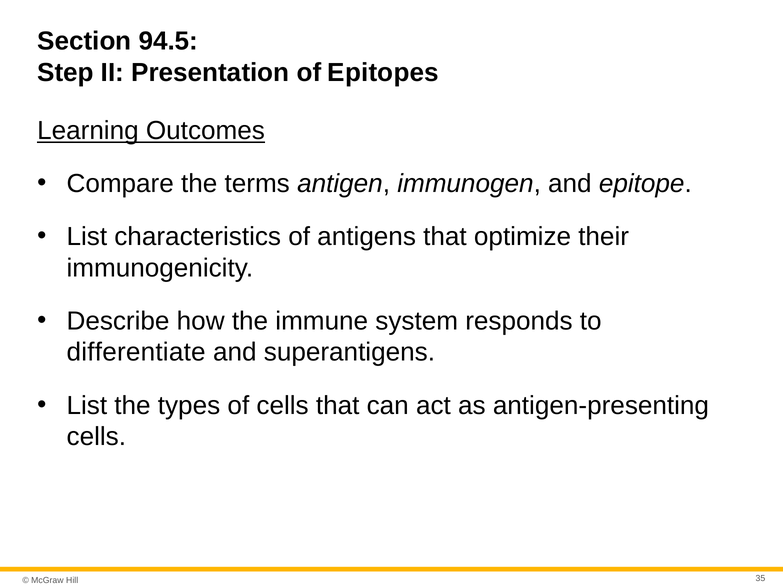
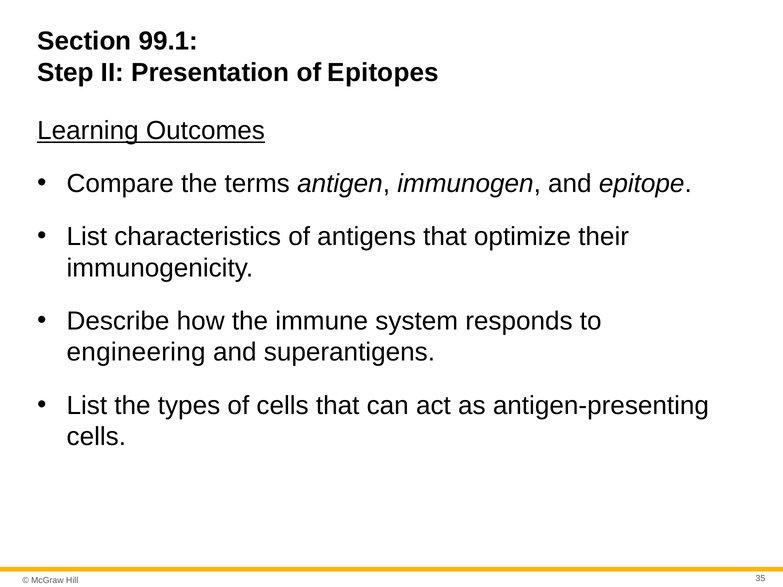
94.5: 94.5 -> 99.1
differentiate: differentiate -> engineering
